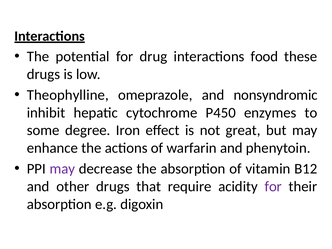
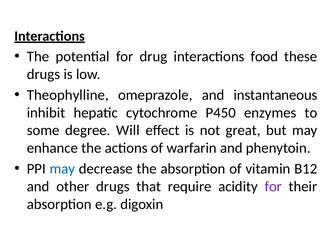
nonsyndromic: nonsyndromic -> instantaneous
Iron: Iron -> Will
may at (62, 169) colour: purple -> blue
